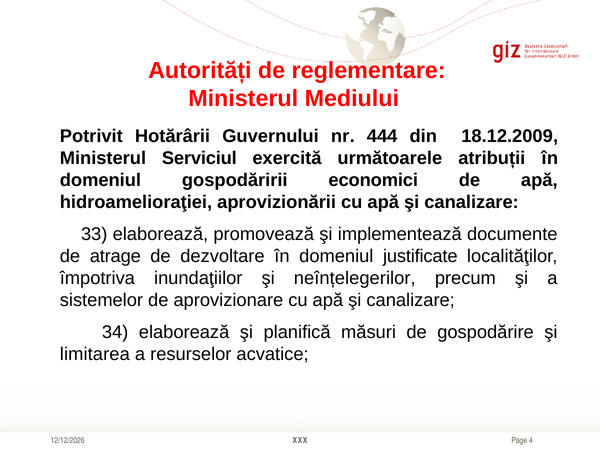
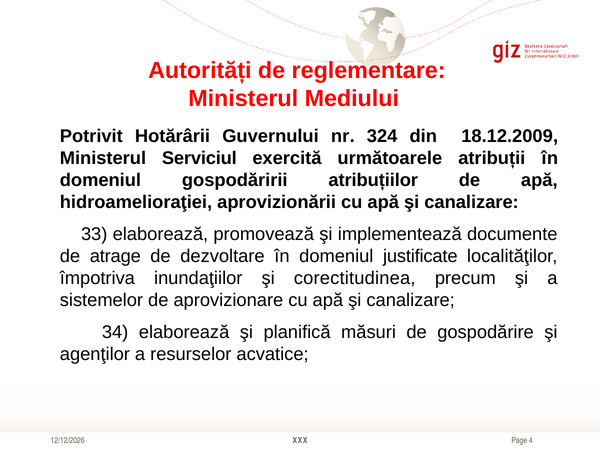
444: 444 -> 324
economici: economici -> atribuțiilor
neînțelegerilor: neînțelegerilor -> corectitudinea
limitarea: limitarea -> agenţilor
